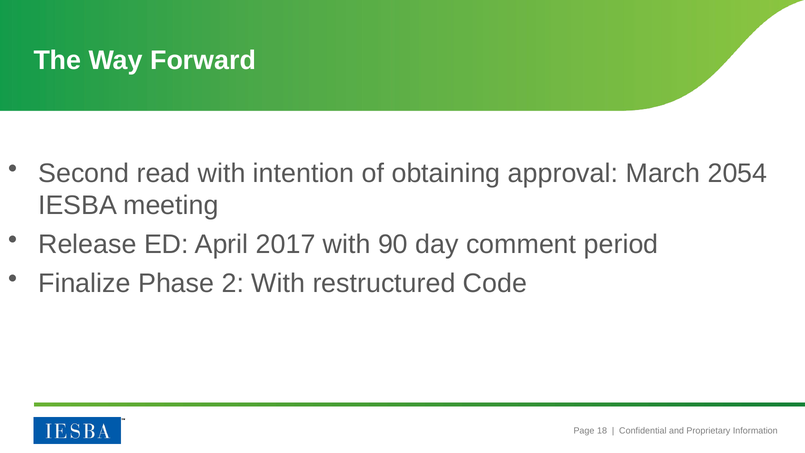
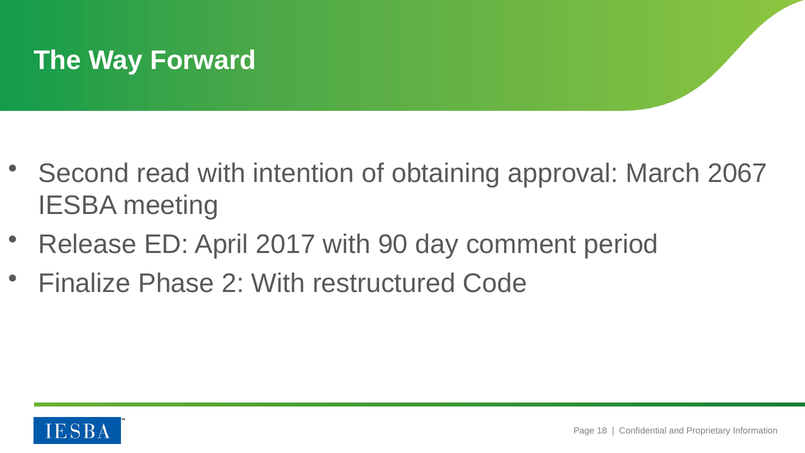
2054: 2054 -> 2067
